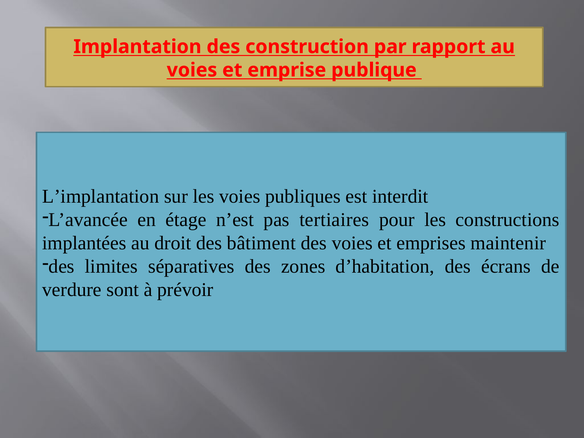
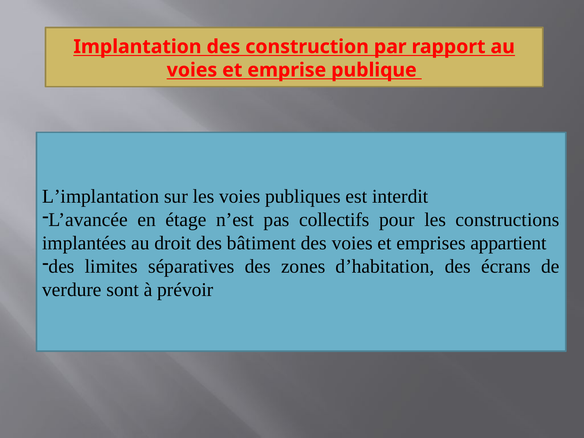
tertiaires: tertiaires -> collectifs
maintenir: maintenir -> appartient
